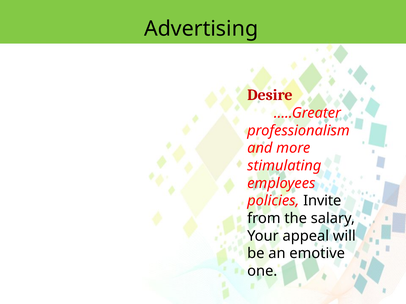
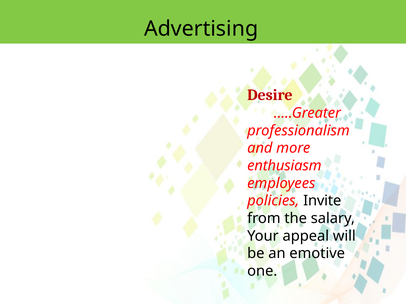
stimulating: stimulating -> enthusiasm
